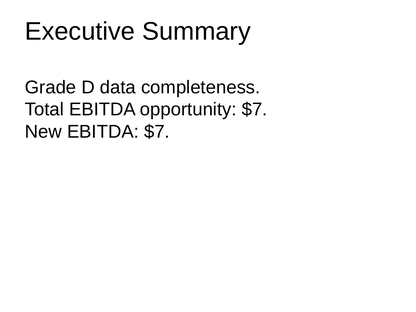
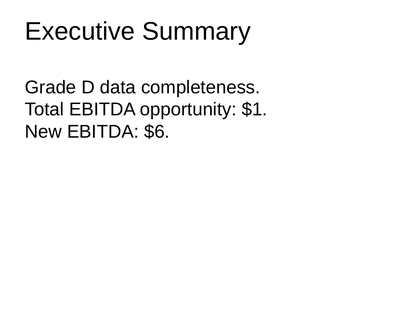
opportunity $7: $7 -> $1
EBITDA $7: $7 -> $6
